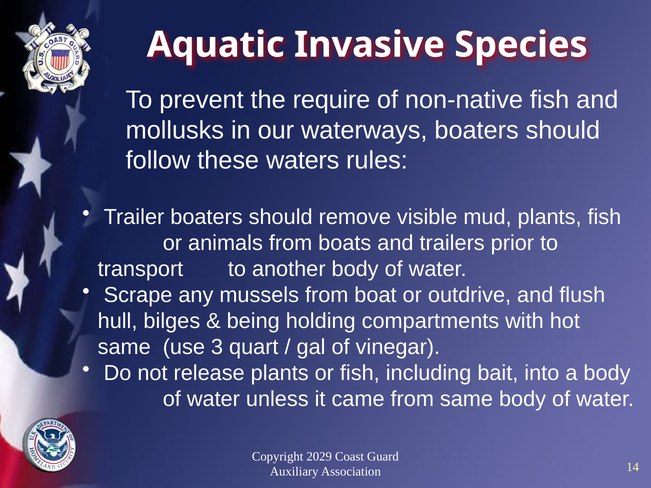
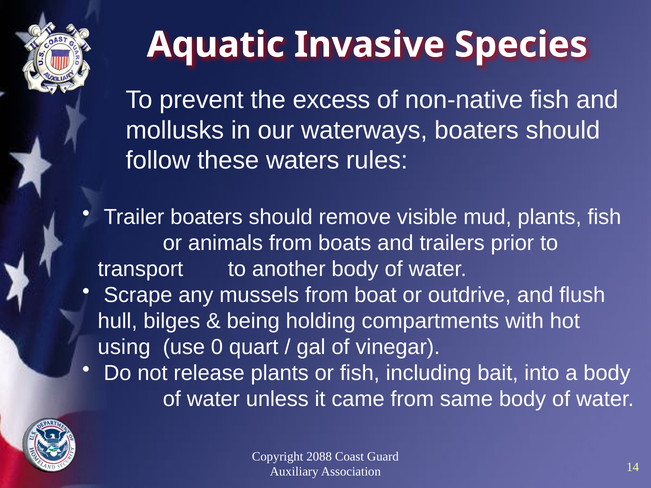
require: require -> excess
same at (124, 347): same -> using
3: 3 -> 0
2029: 2029 -> 2088
